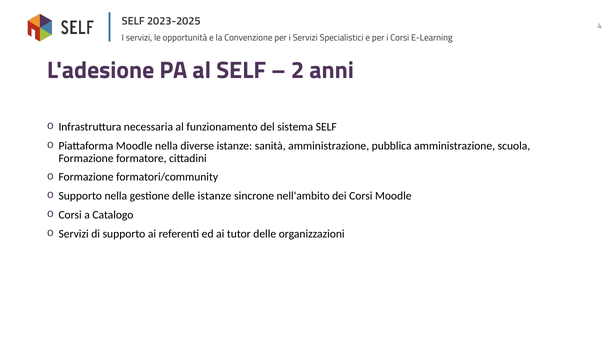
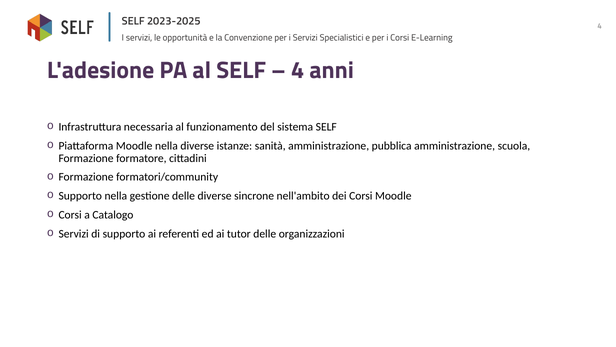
2 at (298, 71): 2 -> 4
delle istanze: istanze -> diverse
